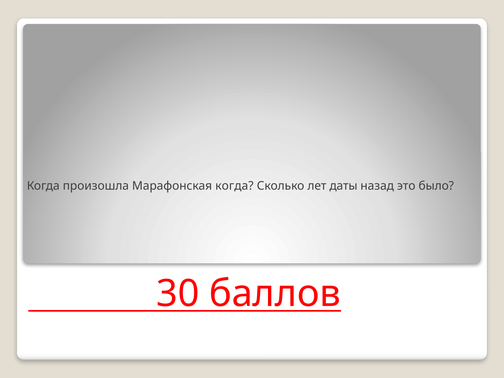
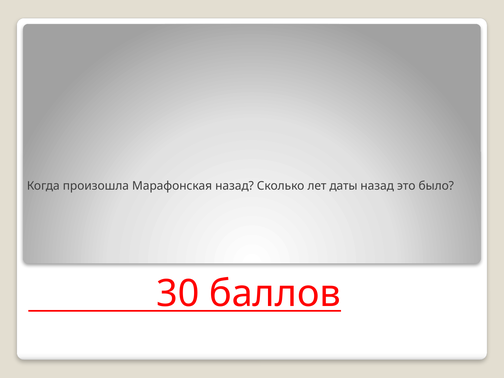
Марафонская когда: когда -> назад
